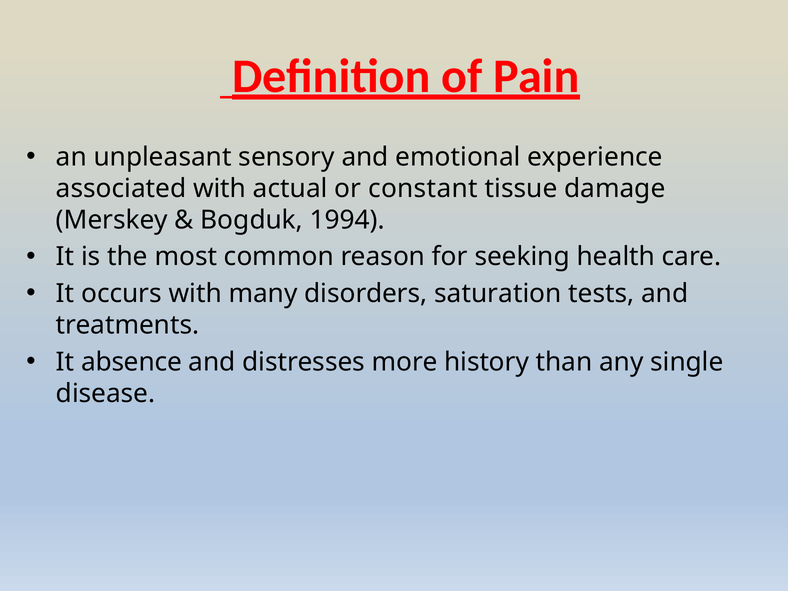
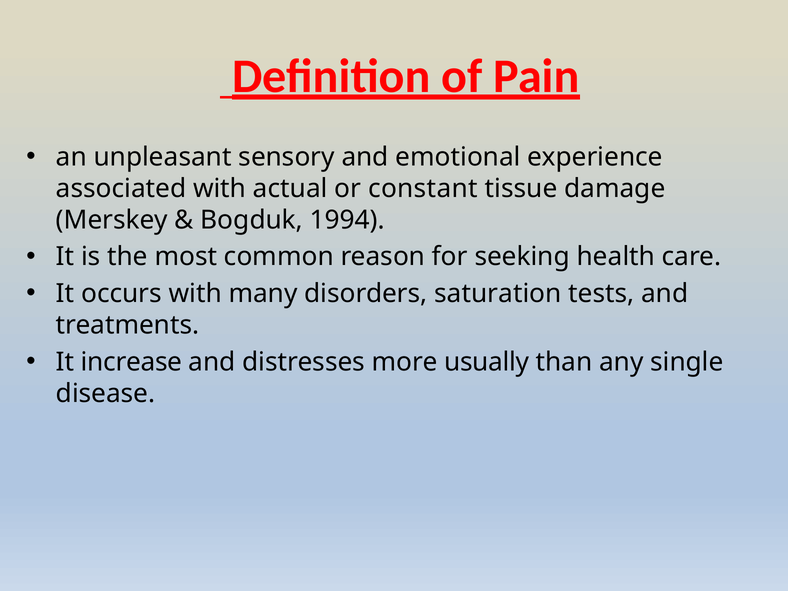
absence: absence -> increase
history: history -> usually
